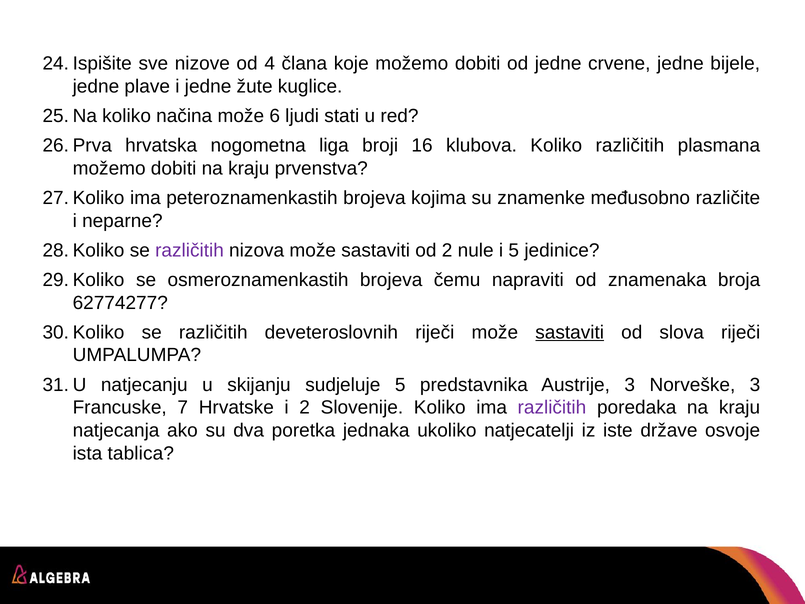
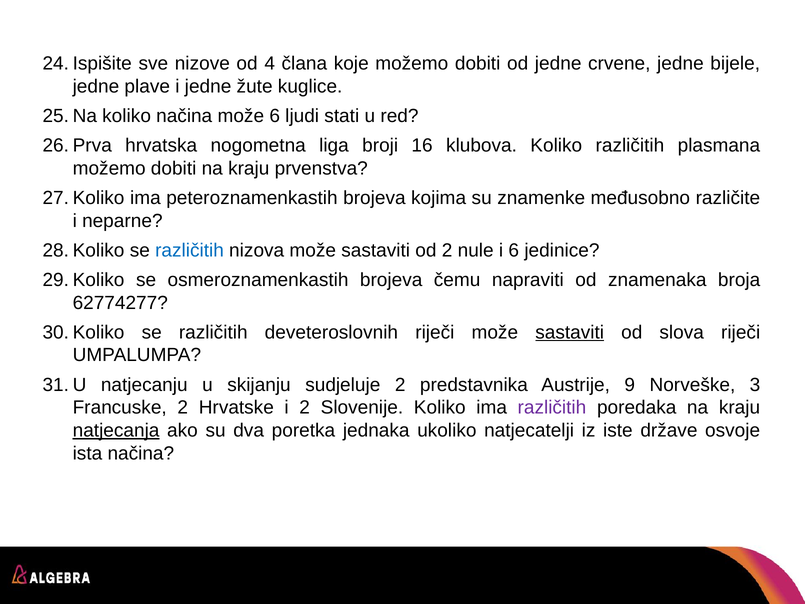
različitih at (190, 250) colour: purple -> blue
i 5: 5 -> 6
sudjeluje 5: 5 -> 2
Austrije 3: 3 -> 9
Francuske 7: 7 -> 2
natjecanja underline: none -> present
ista tablica: tablica -> načina
